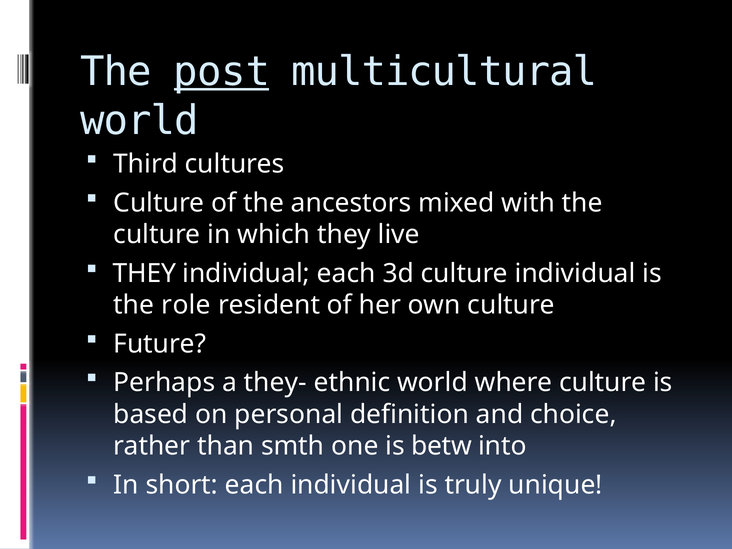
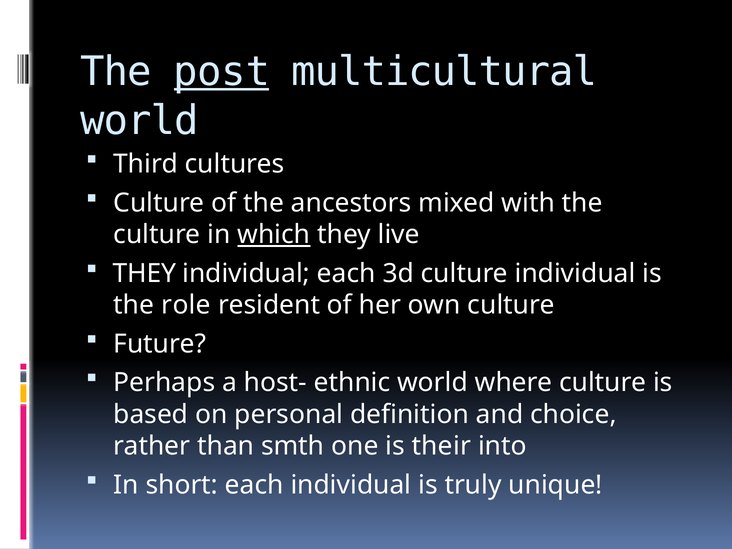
which underline: none -> present
they-: they- -> host-
betw: betw -> their
